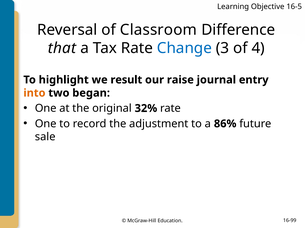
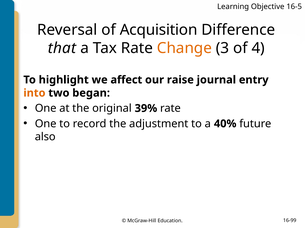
Classroom: Classroom -> Acquisition
Change colour: blue -> orange
result: result -> affect
32%: 32% -> 39%
86%: 86% -> 40%
sale: sale -> also
